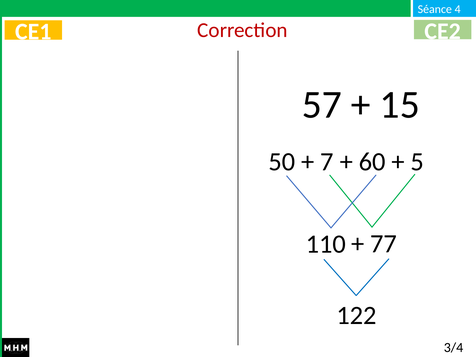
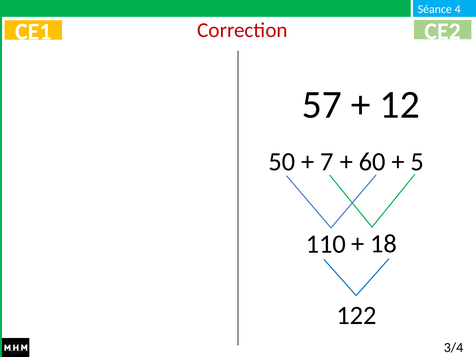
15: 15 -> 12
77: 77 -> 18
